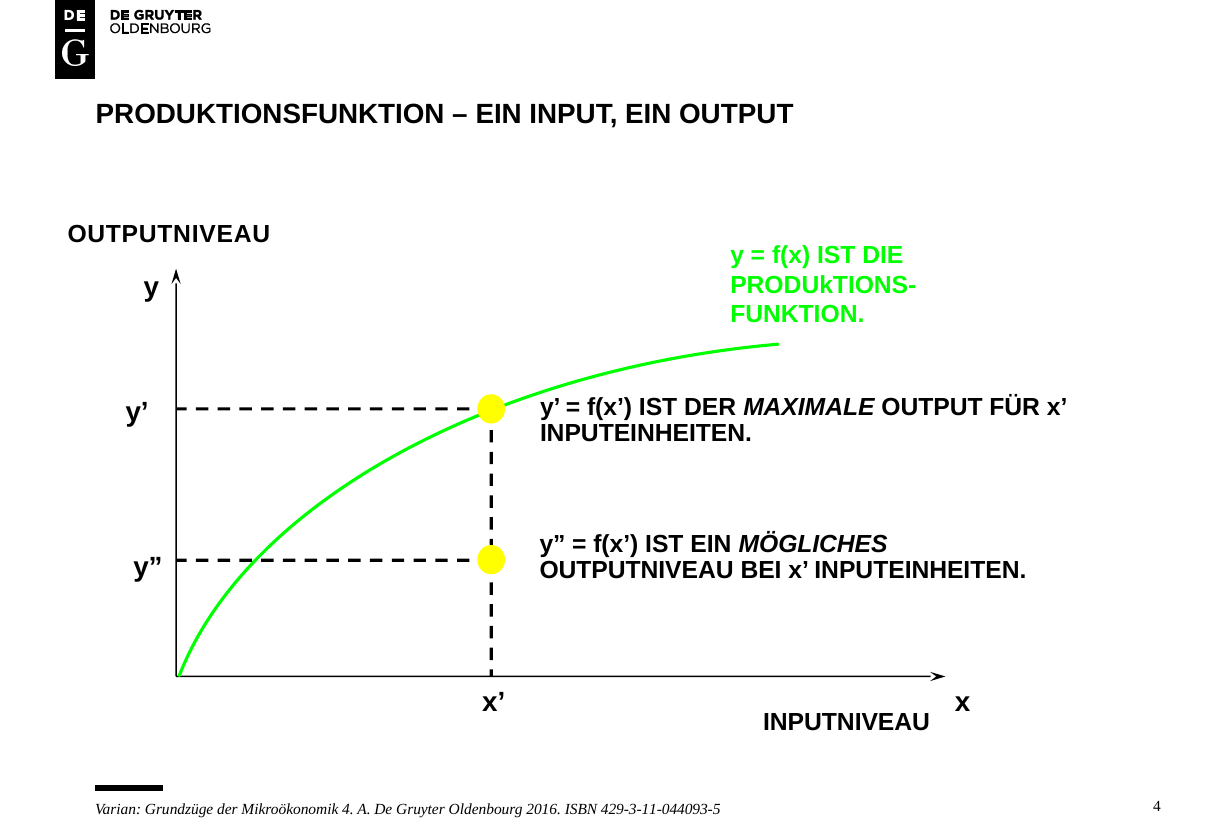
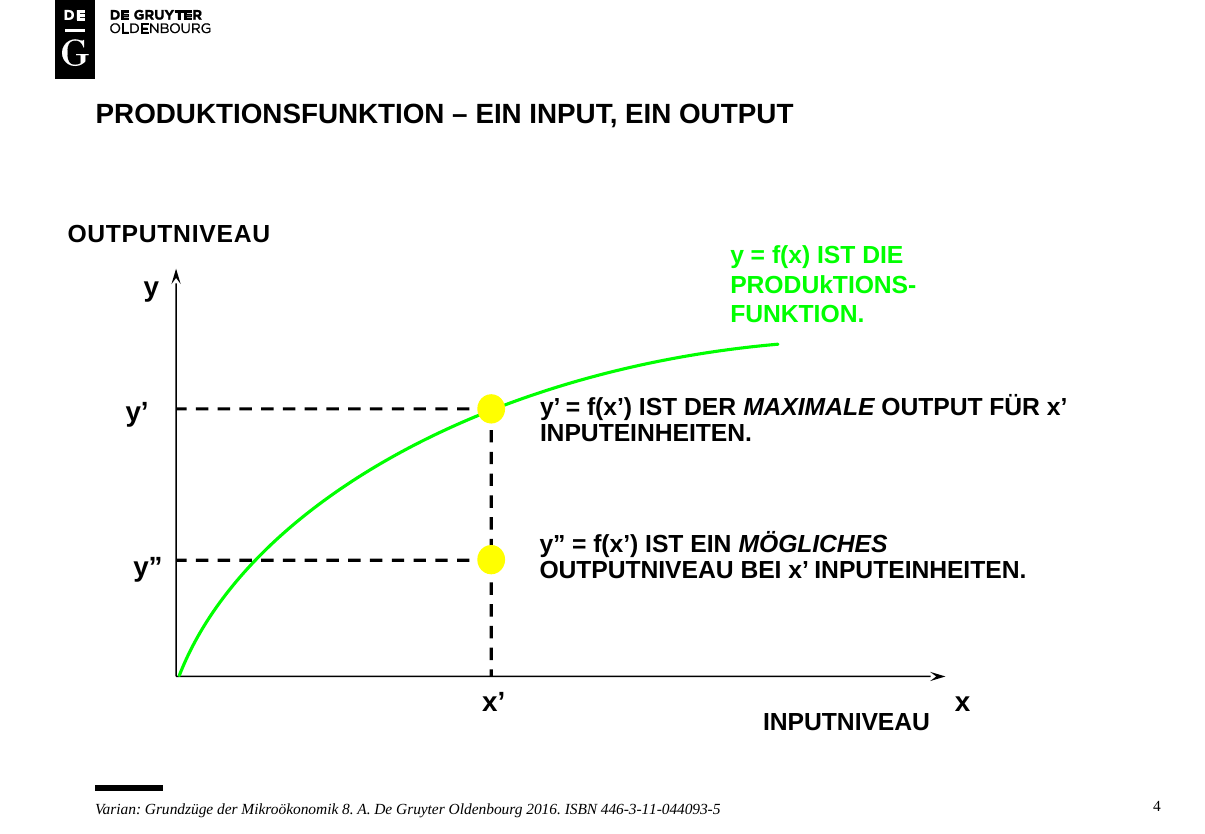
Mikroökonomik 4: 4 -> 8
429-3-11-044093-5: 429-3-11-044093-5 -> 446-3-11-044093-5
